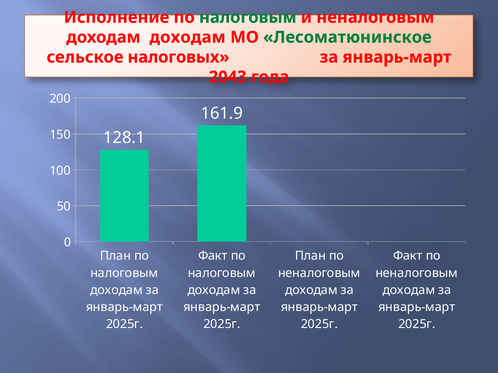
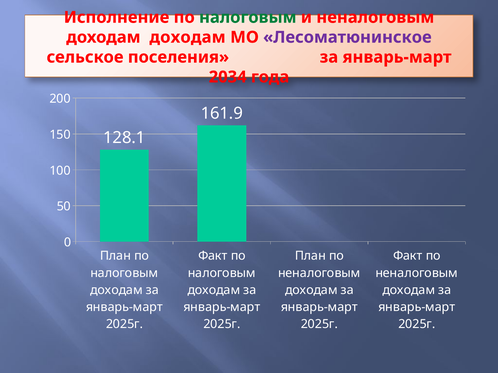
Лесоматюнинское colour: green -> purple
налоговых: налоговых -> поселения
2043: 2043 -> 2034
